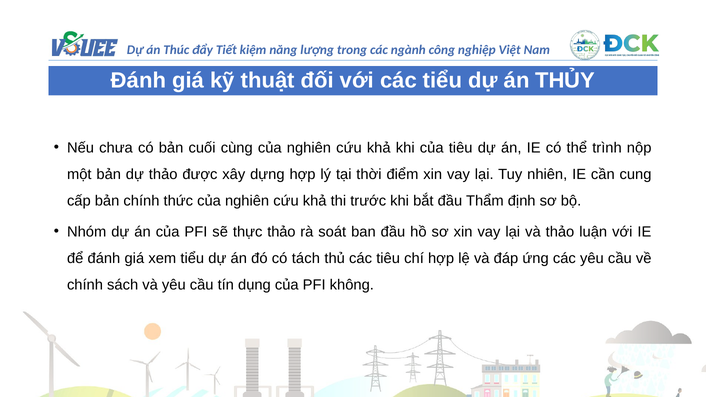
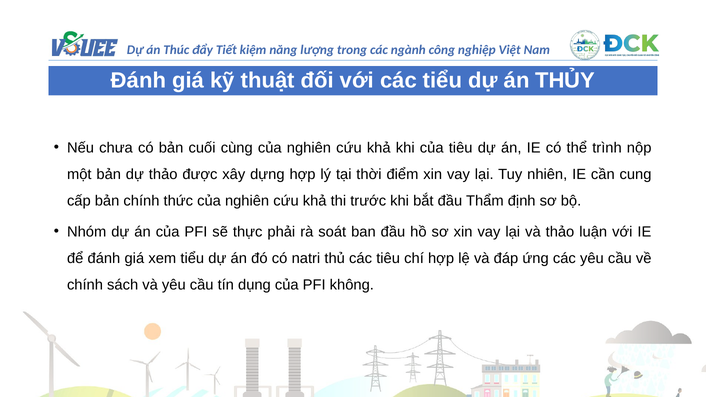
thực thảo: thảo -> phải
tách: tách -> natri
